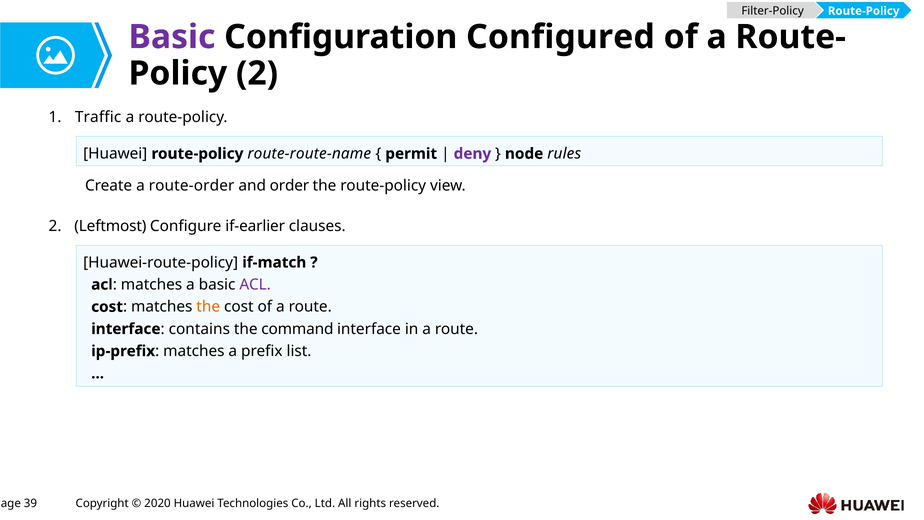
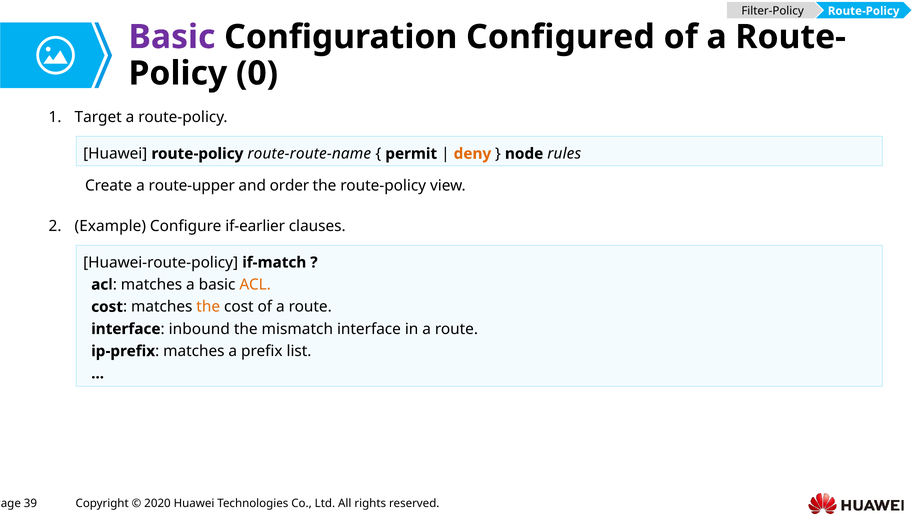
2 at (257, 73): 2 -> 0
Traffic: Traffic -> Target
deny colour: purple -> orange
route-order: route-order -> route-upper
Leftmost: Leftmost -> Example
ACL at (255, 284) colour: purple -> orange
contains: contains -> inbound
command: command -> mismatch
